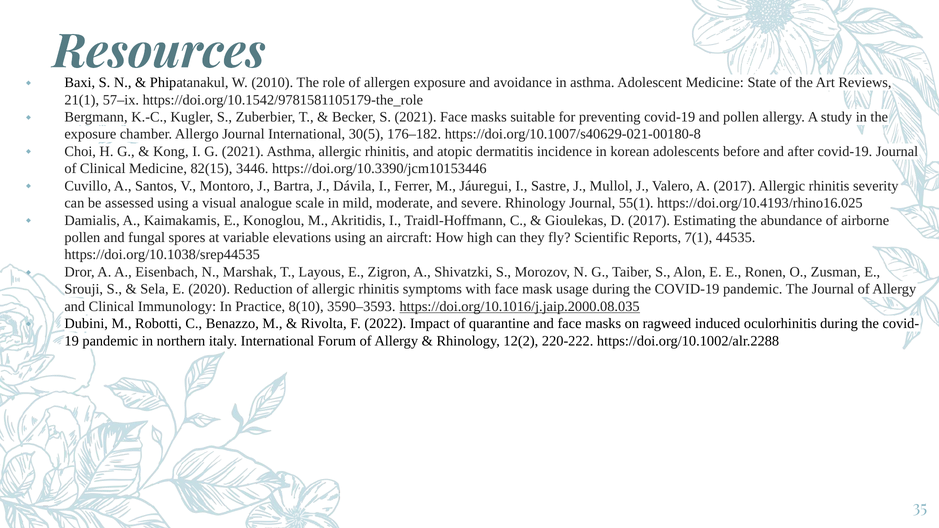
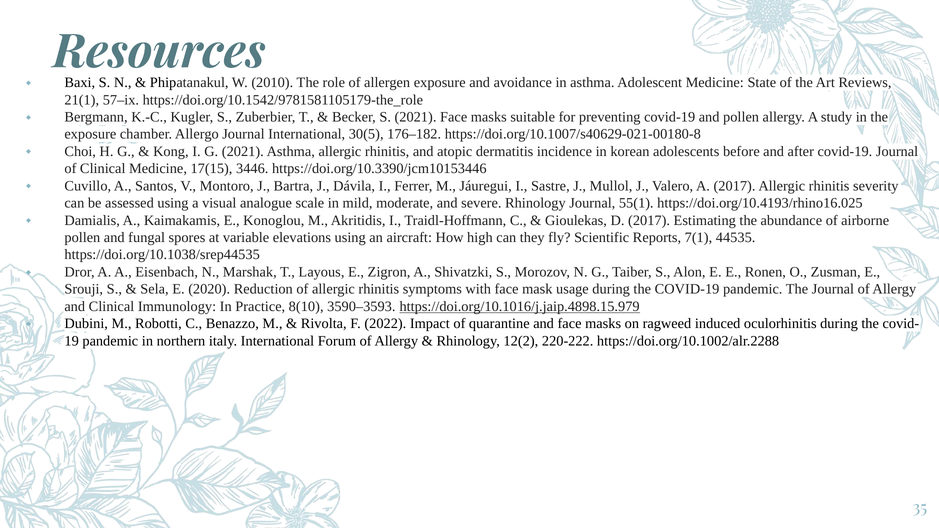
82(15: 82(15 -> 17(15
https://doi.org/10.1016/j.jaip.2000.08.035: https://doi.org/10.1016/j.jaip.2000.08.035 -> https://doi.org/10.1016/j.jaip.4898.15.979
